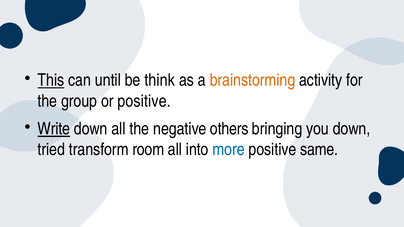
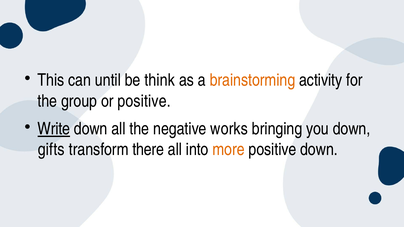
This underline: present -> none
others: others -> works
tried: tried -> gifts
room: room -> there
more colour: blue -> orange
positive same: same -> down
